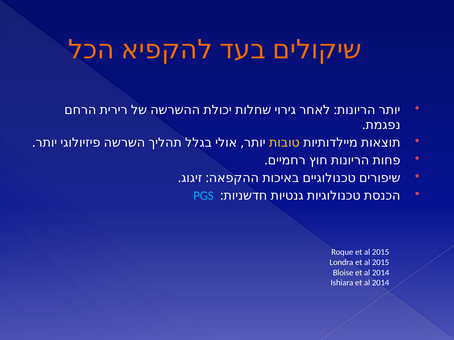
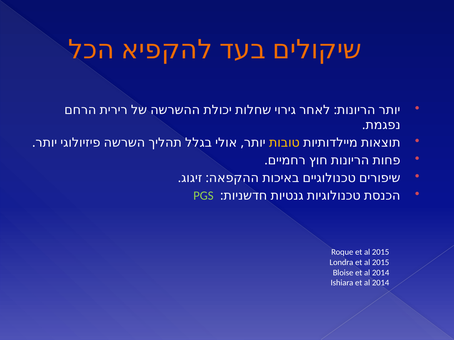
PGS colour: light blue -> light green
